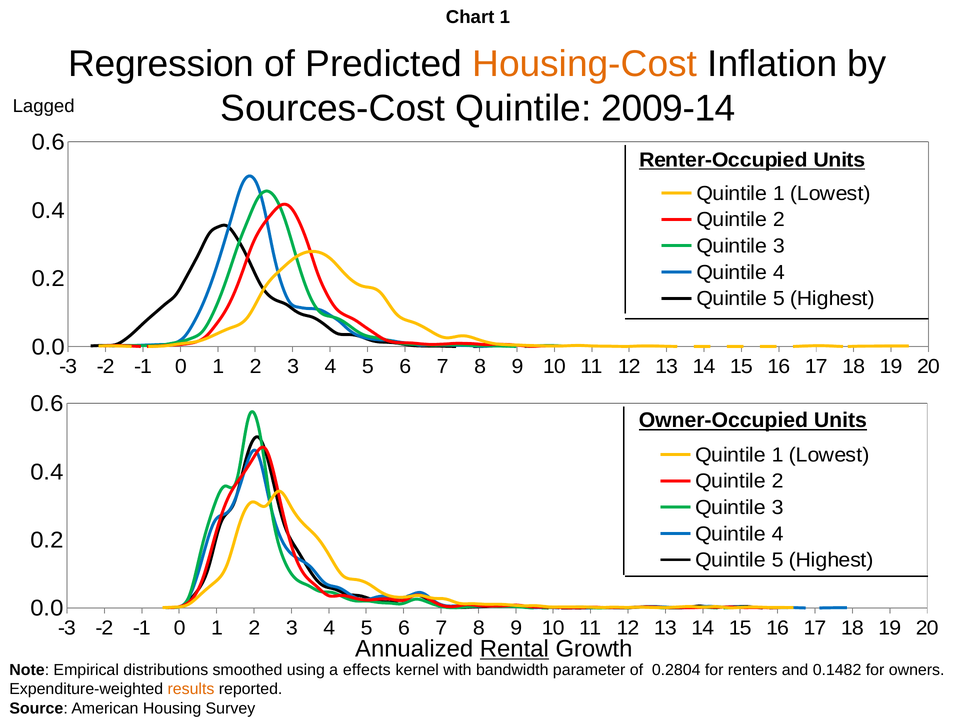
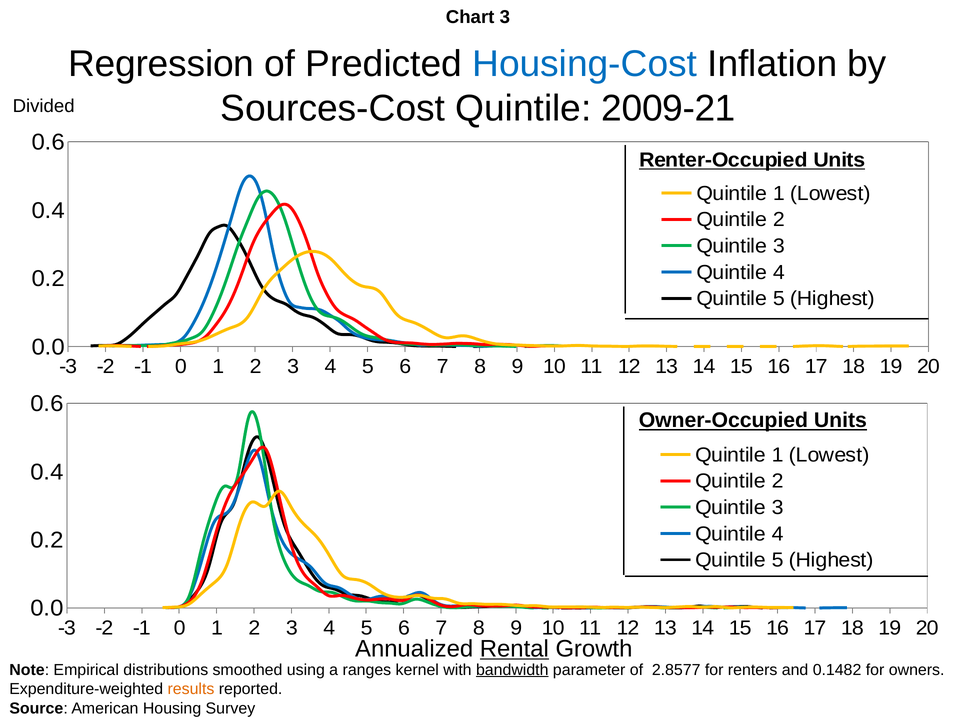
Chart 1: 1 -> 3
Housing-Cost colour: orange -> blue
2009-14: 2009-14 -> 2009-21
Lagged: Lagged -> Divided
effects: effects -> ranges
bandwidth underline: none -> present
0.2804: 0.2804 -> 2.8577
